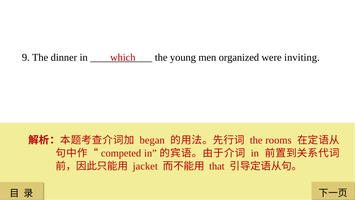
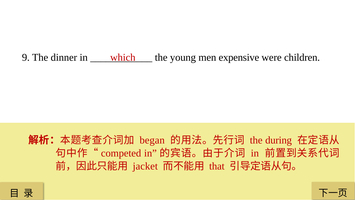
organized: organized -> expensive
inviting: inviting -> children
rooms: rooms -> during
